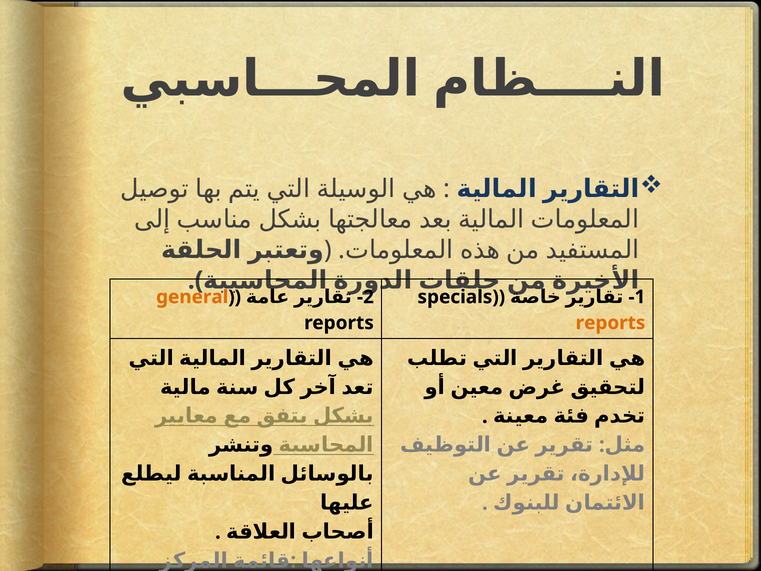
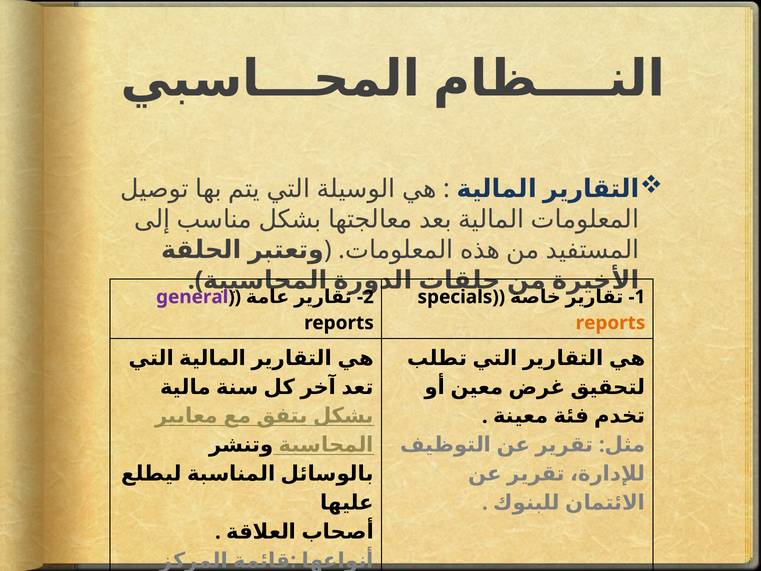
general colour: orange -> purple
